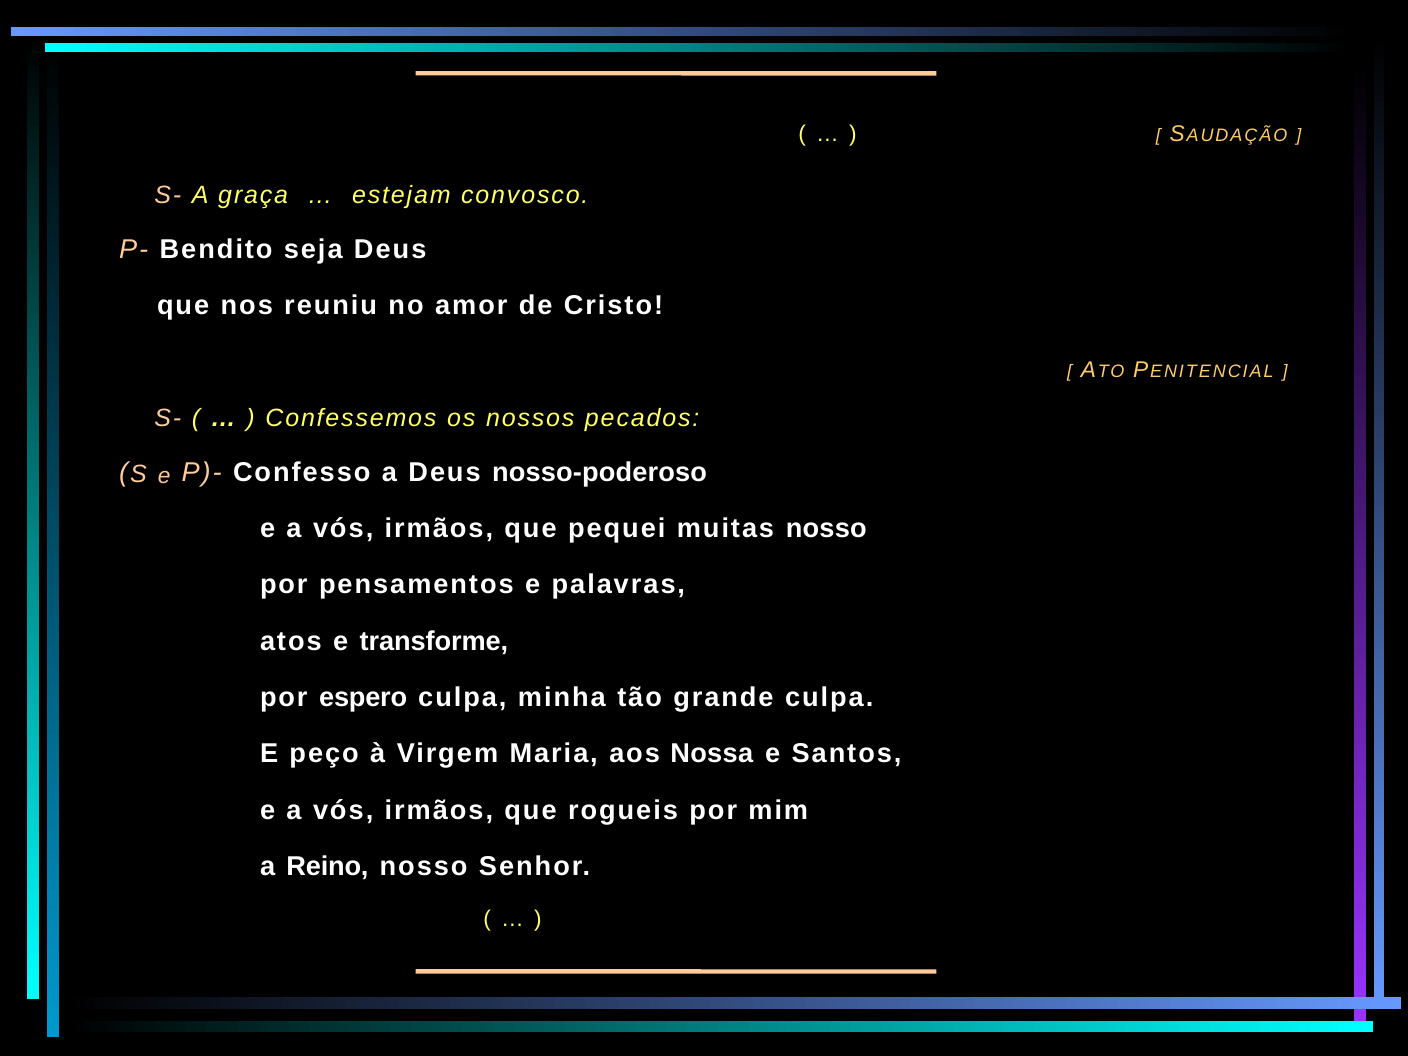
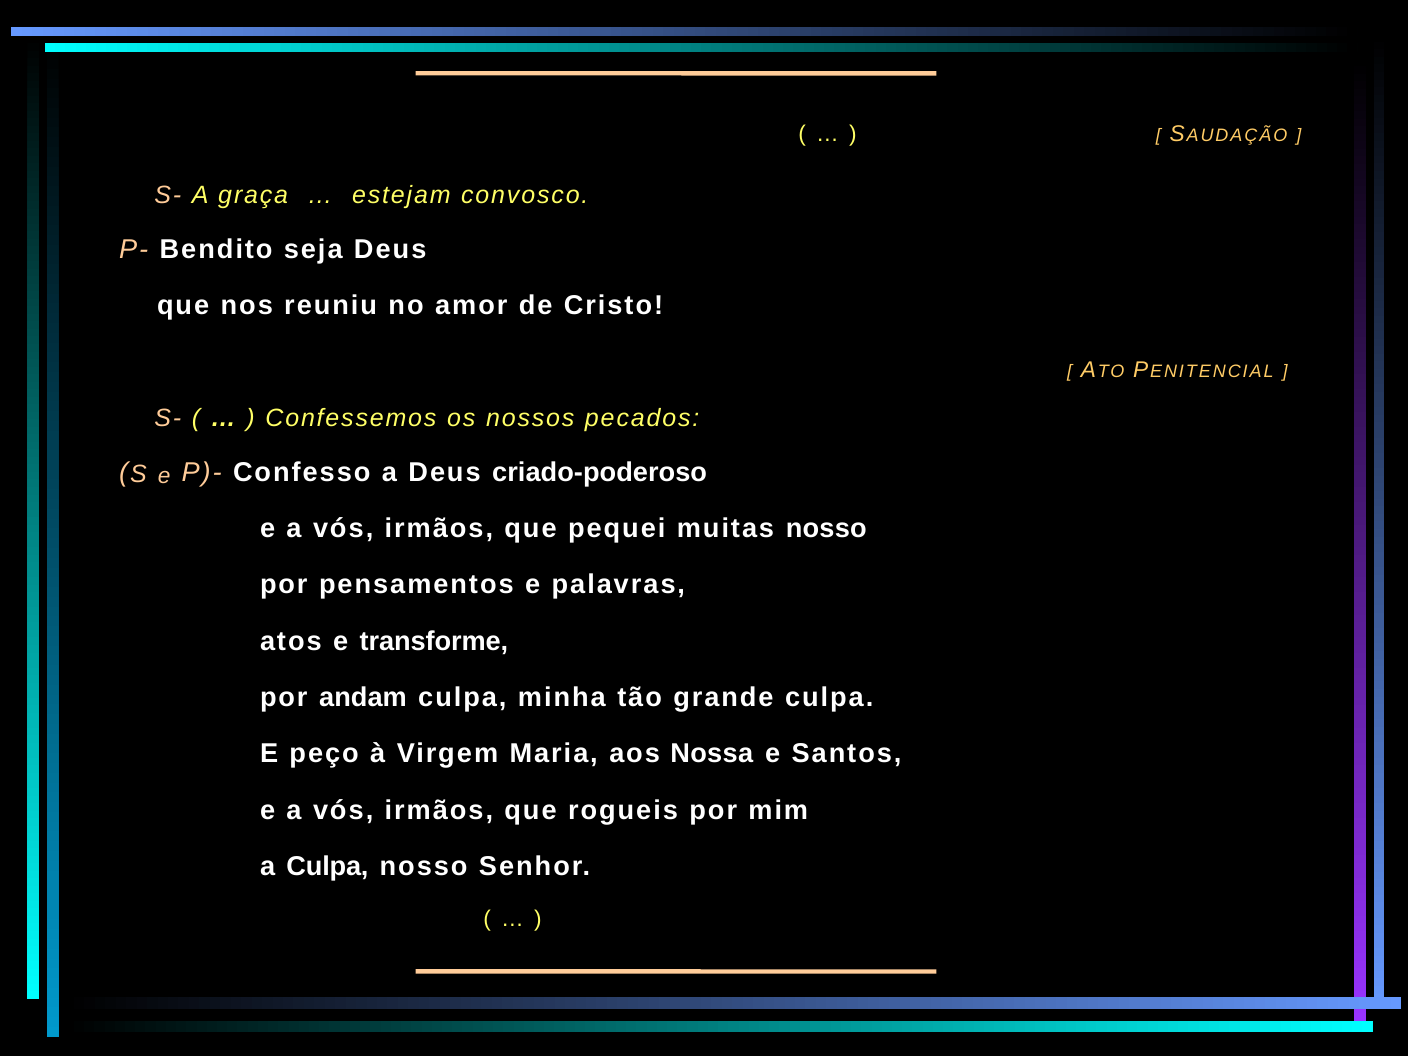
nosso-poderoso: nosso-poderoso -> criado-poderoso
espero: espero -> andam
a Reino: Reino -> Culpa
